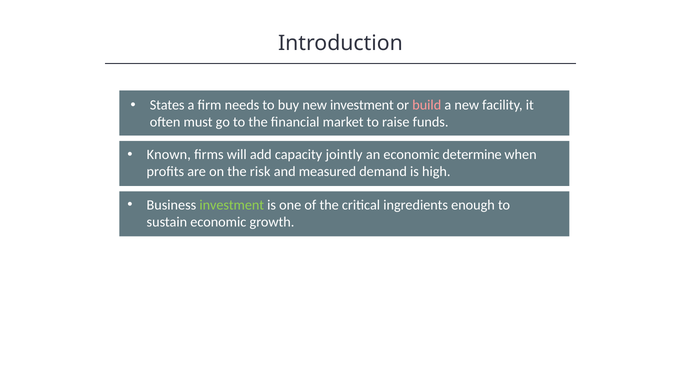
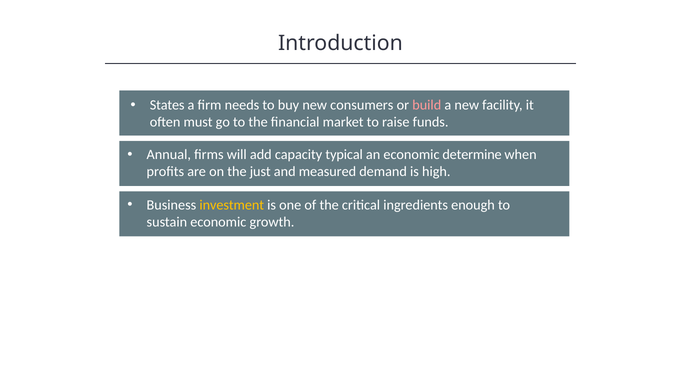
new investment: investment -> consumers
Known: Known -> Annual
jointly: jointly -> typical
risk: risk -> just
investment at (232, 205) colour: light green -> yellow
